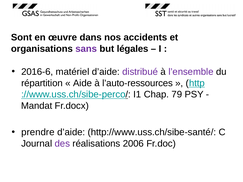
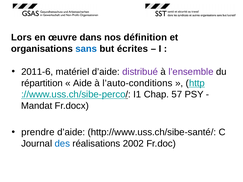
Sont: Sont -> Lors
accidents: accidents -> définition
sans colour: purple -> blue
légales: légales -> écrites
2016-6: 2016-6 -> 2011-6
l’auto-ressources: l’auto-ressources -> l’auto-conditions
79: 79 -> 57
des colour: purple -> blue
2006: 2006 -> 2002
